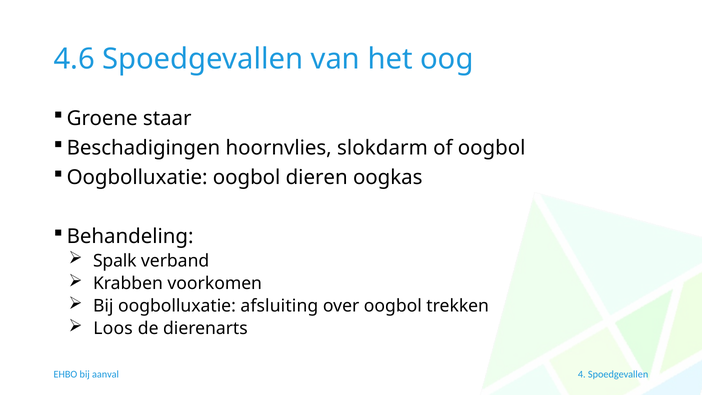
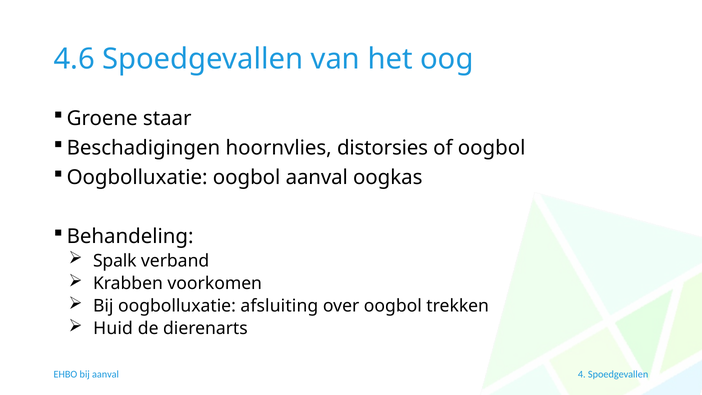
slokdarm: slokdarm -> distorsies
oogbol dieren: dieren -> aanval
Loos: Loos -> Huid
